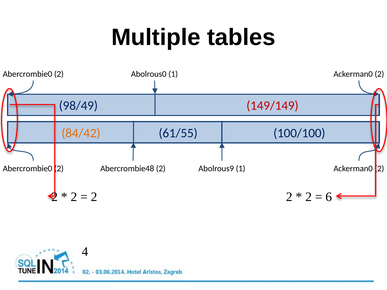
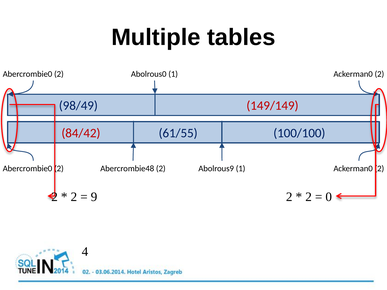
84/42 colour: orange -> red
2 at (94, 197): 2 -> 9
6: 6 -> 0
